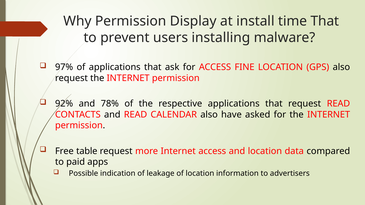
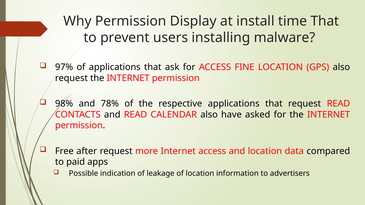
92%: 92% -> 98%
table: table -> after
